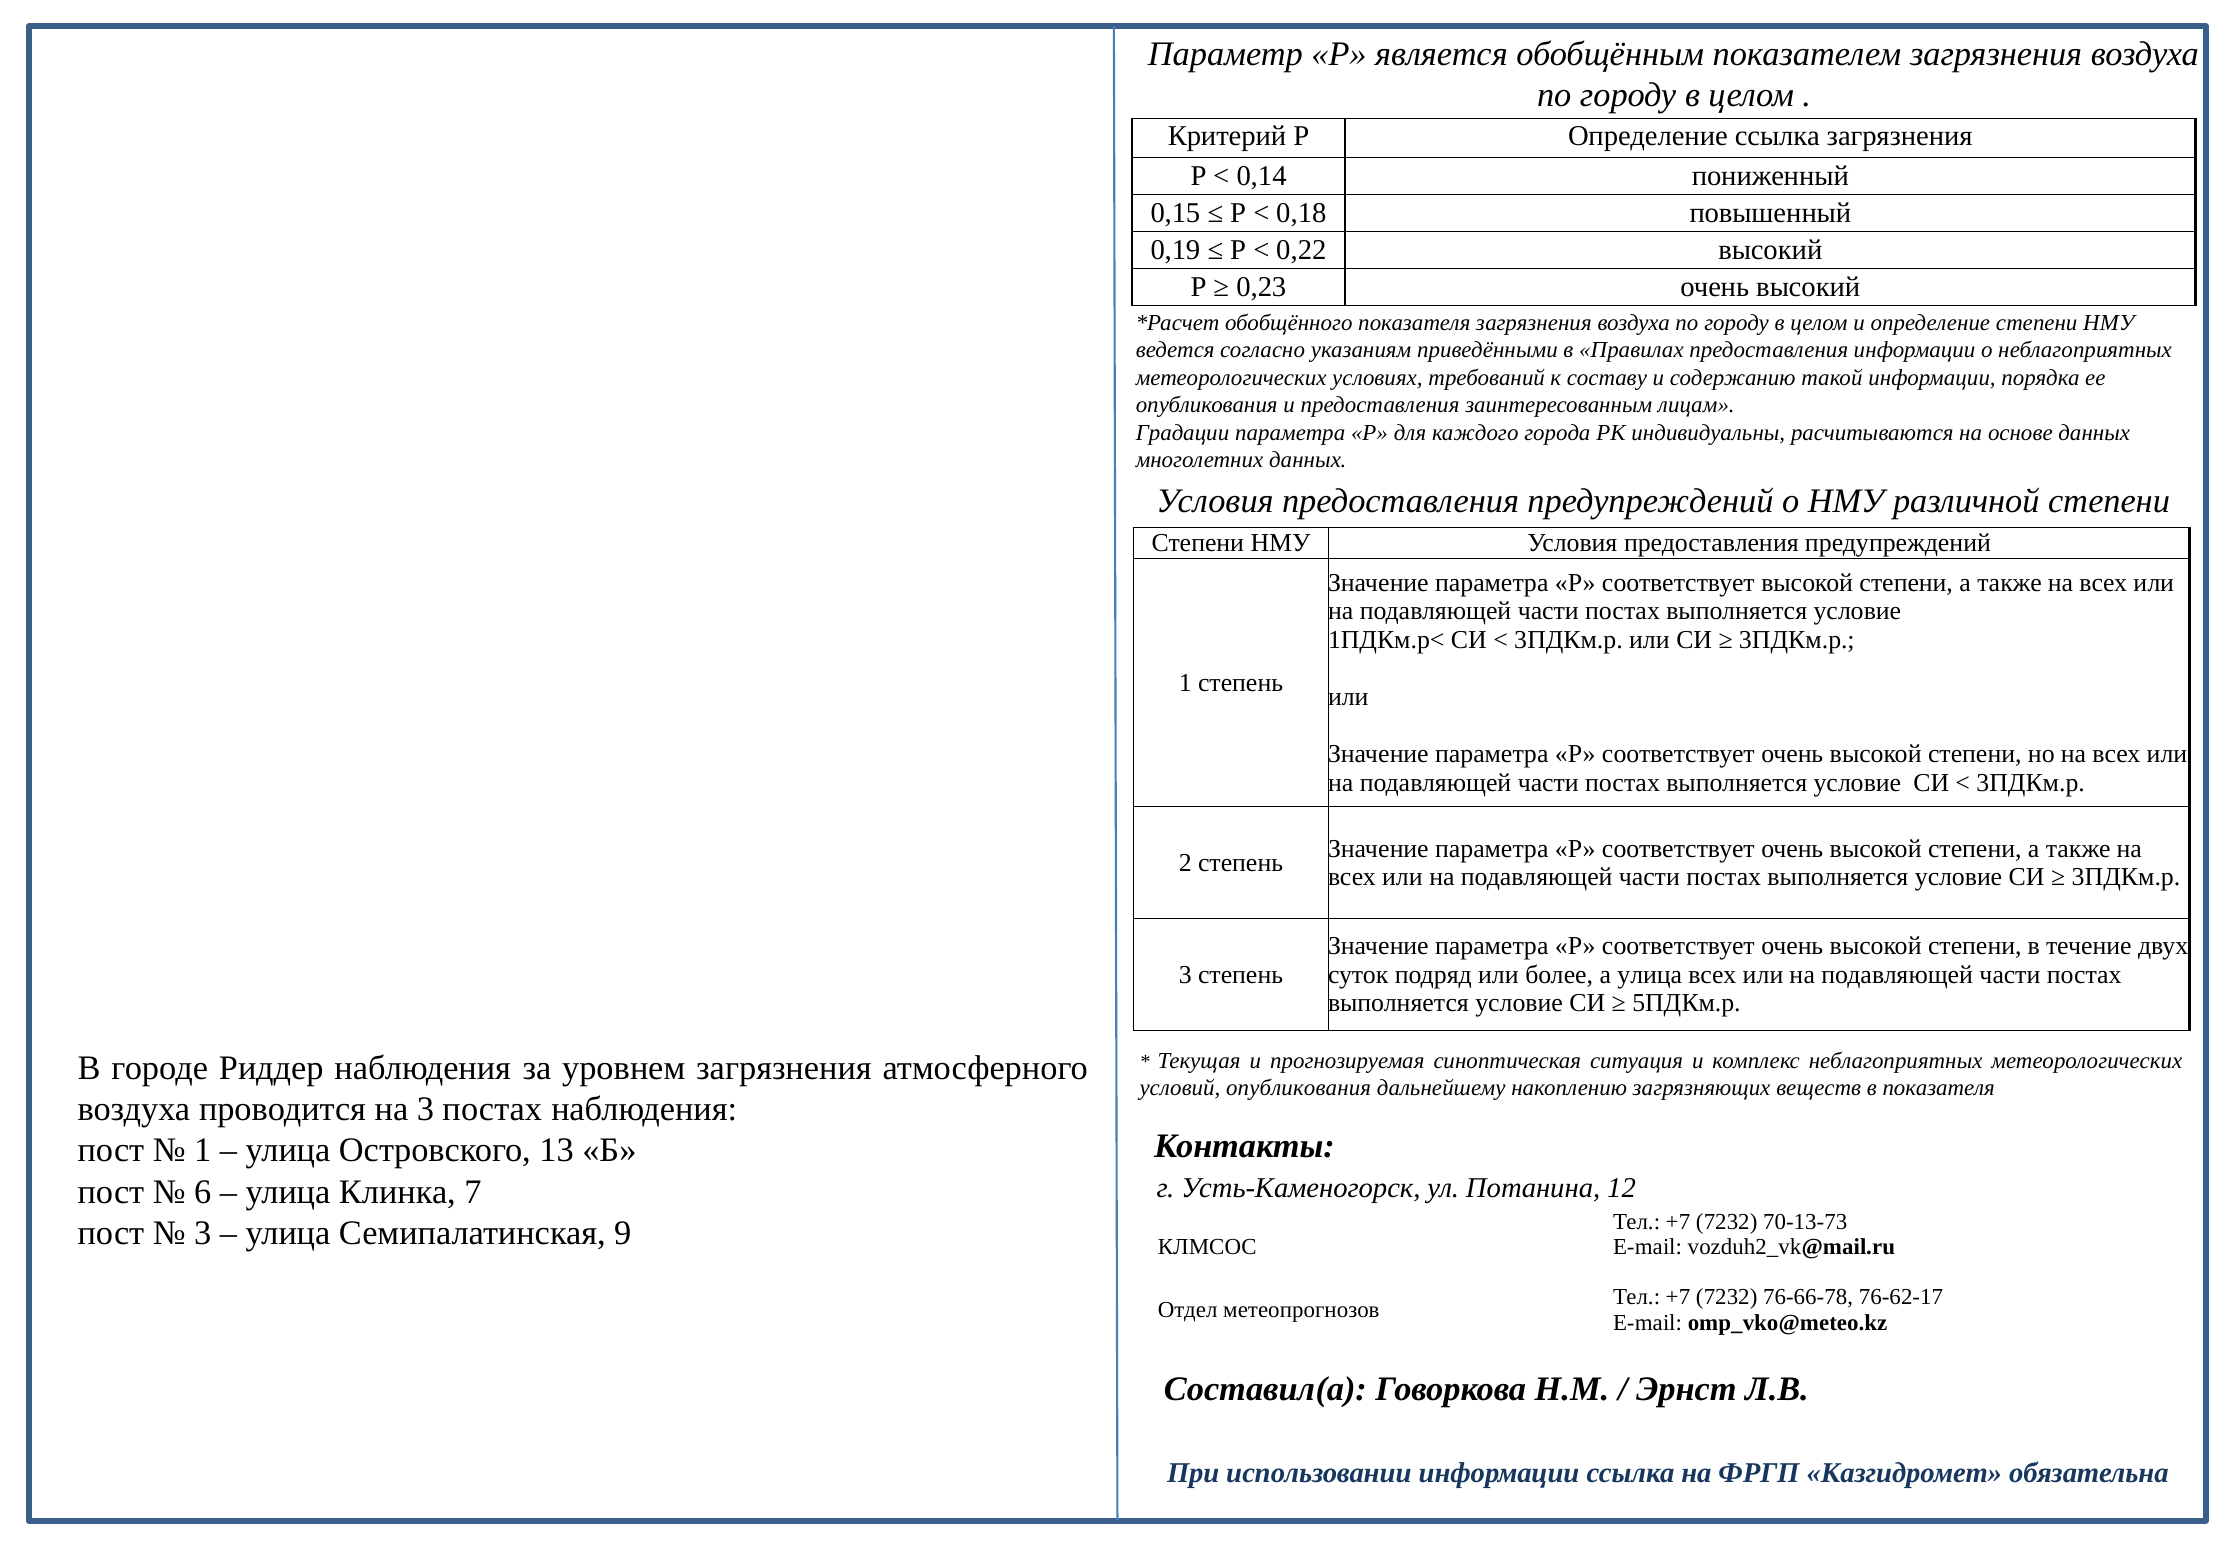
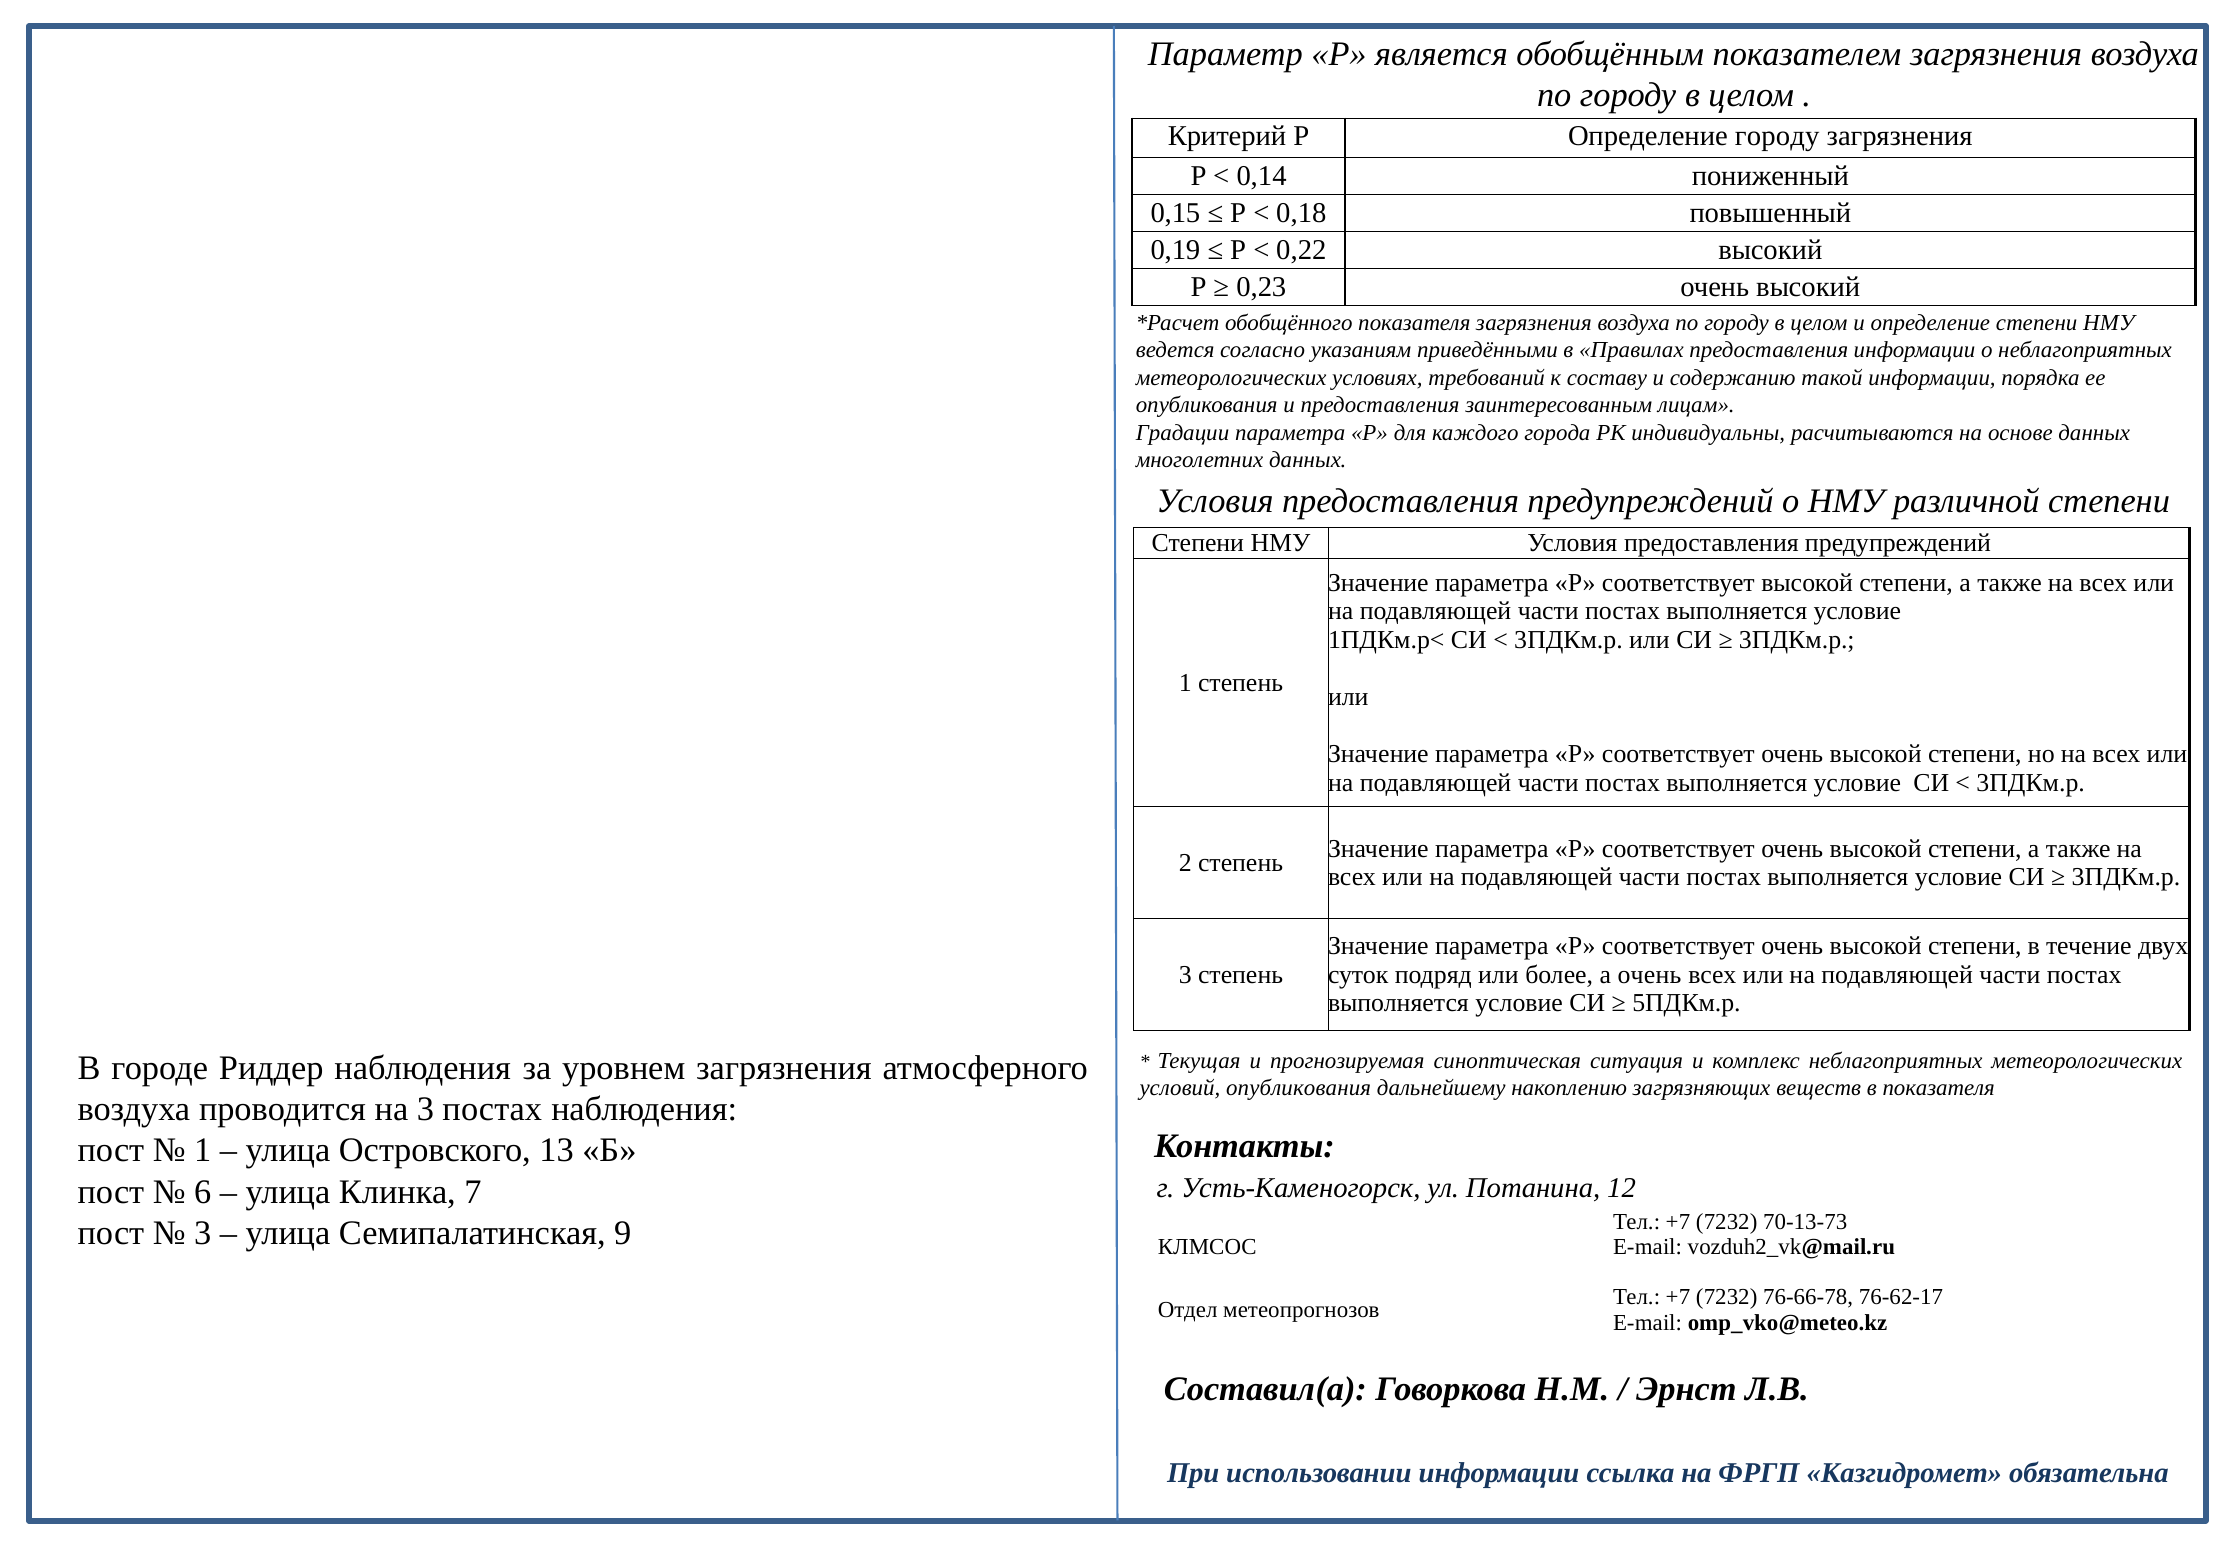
Определение ссылка: ссылка -> городу
а улица: улица -> очень
